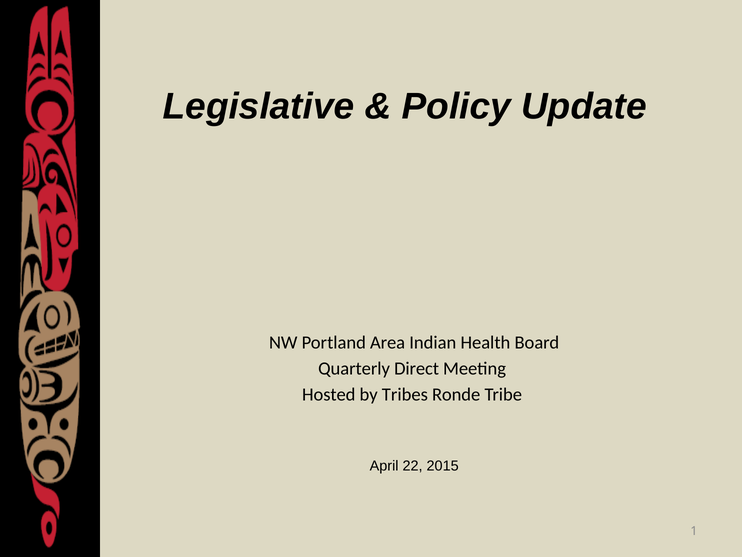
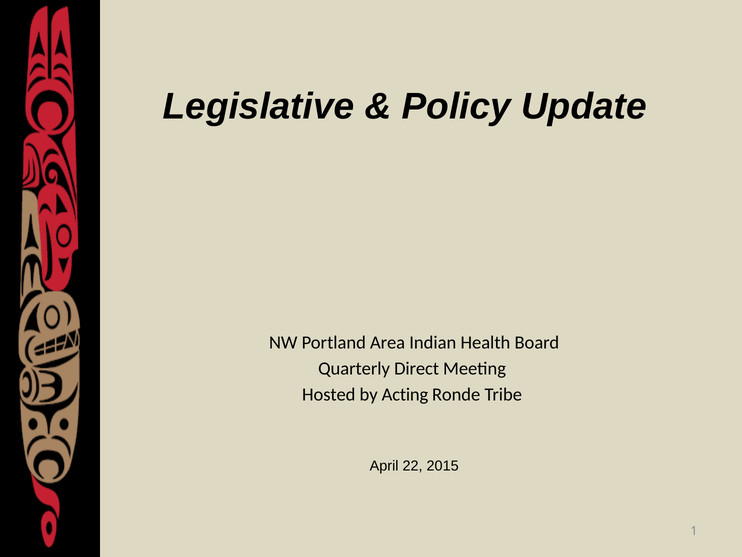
Tribes: Tribes -> Acting
